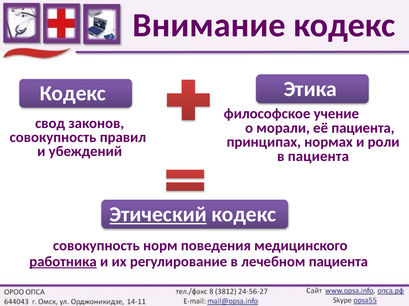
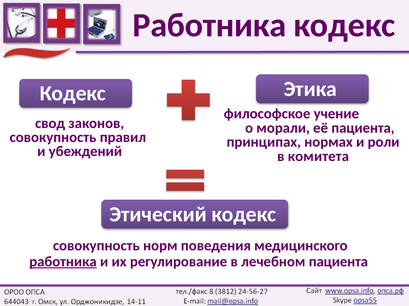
Внимание at (209, 25): Внимание -> Работника
в пациента: пациента -> комитета
Этический underline: present -> none
